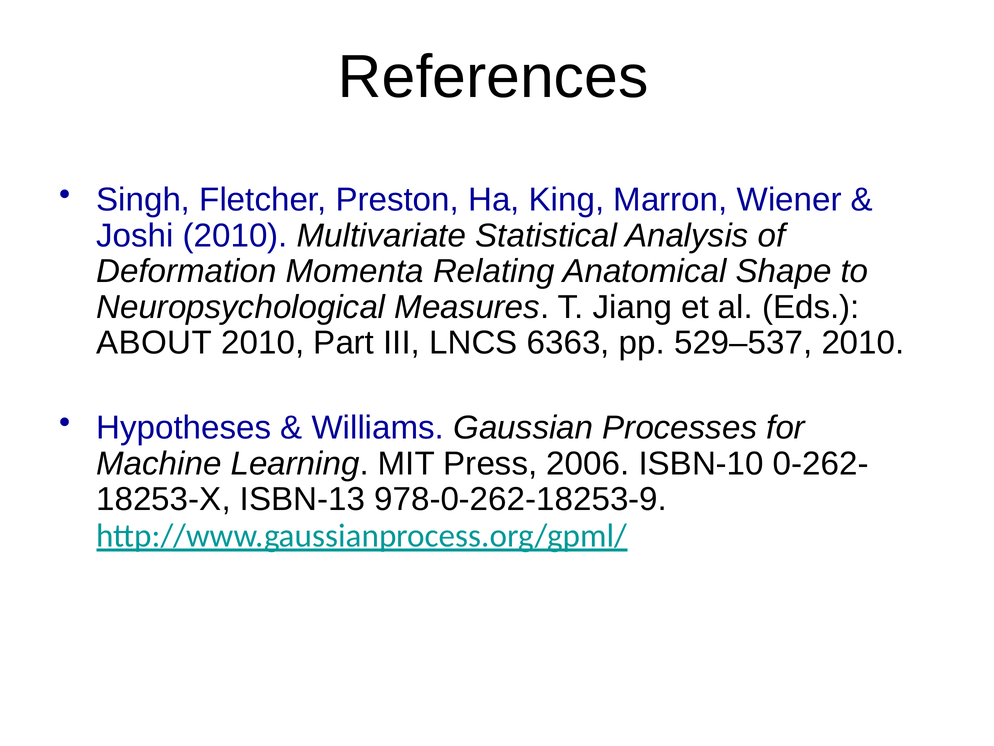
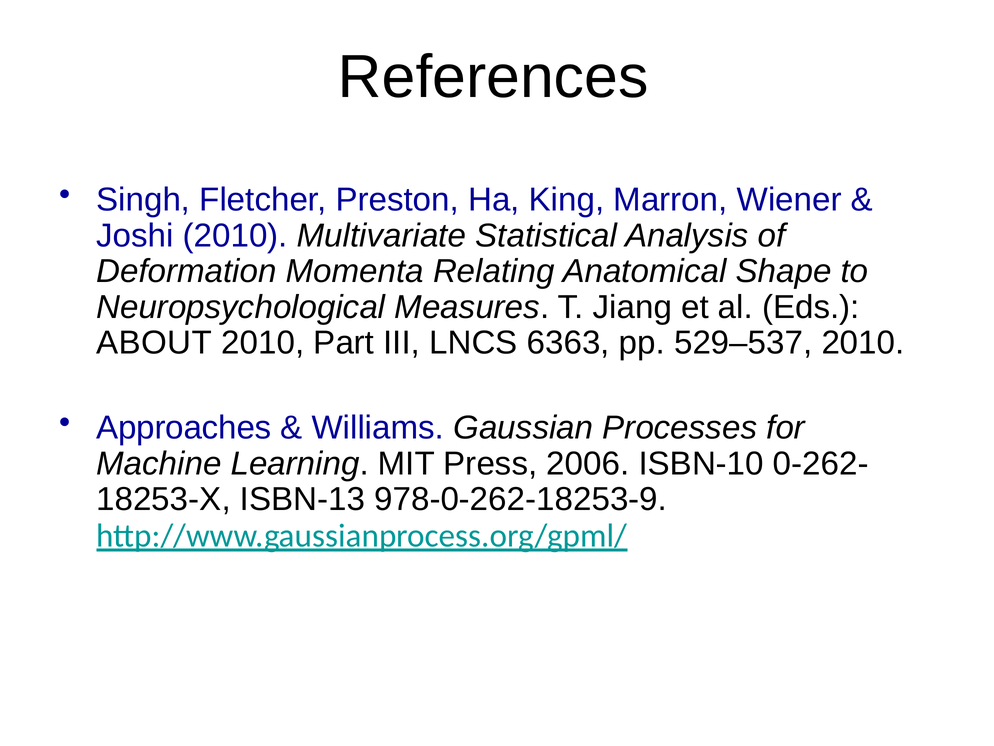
Hypotheses: Hypotheses -> Approaches
